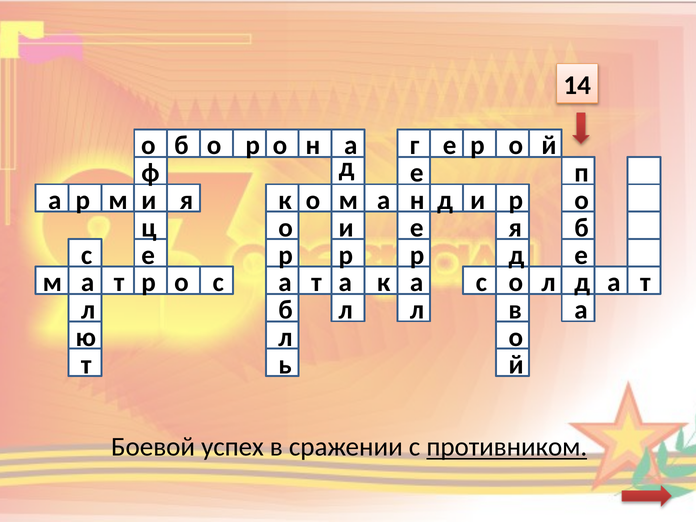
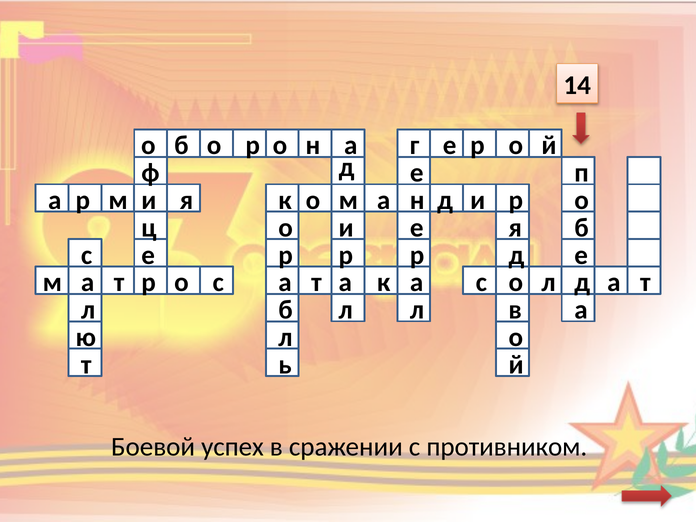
противником underline: present -> none
